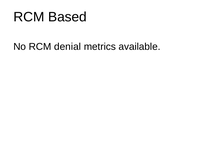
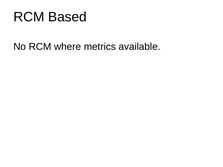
denial: denial -> where
